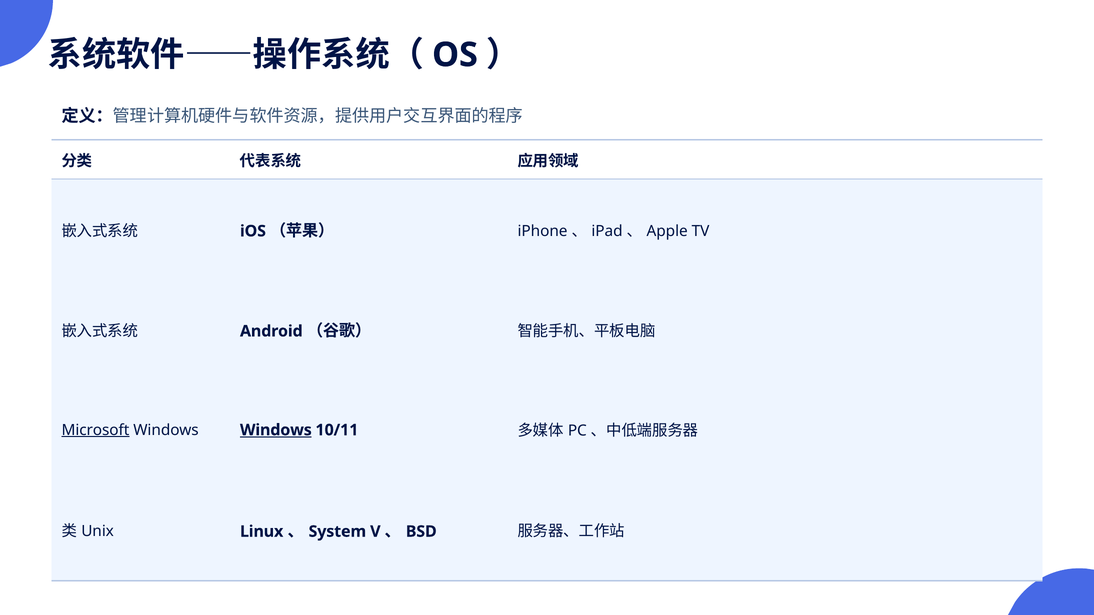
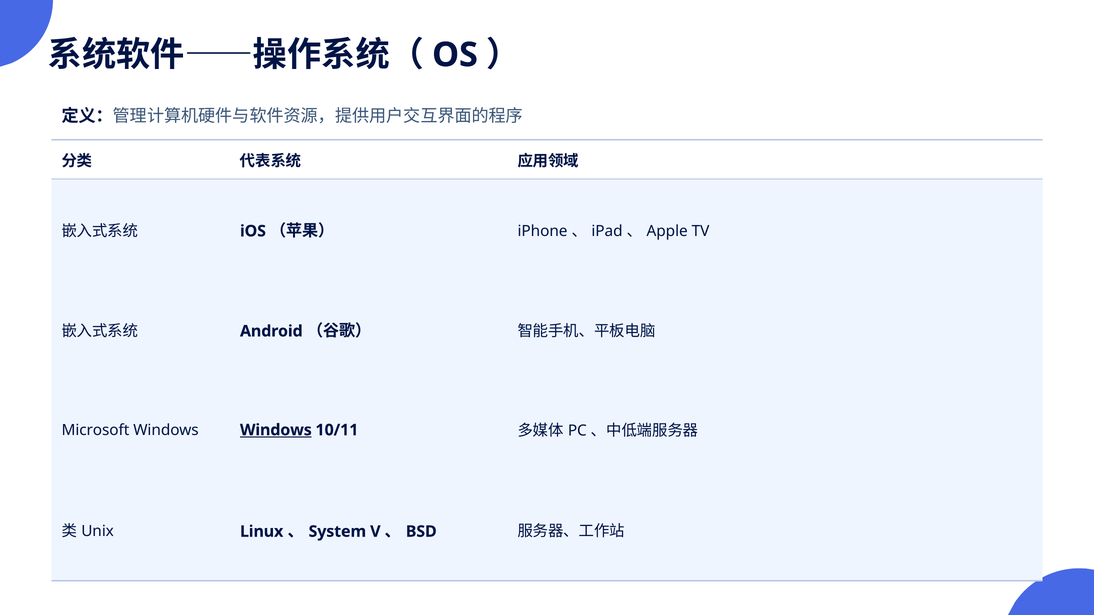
Microsoft underline: present -> none
